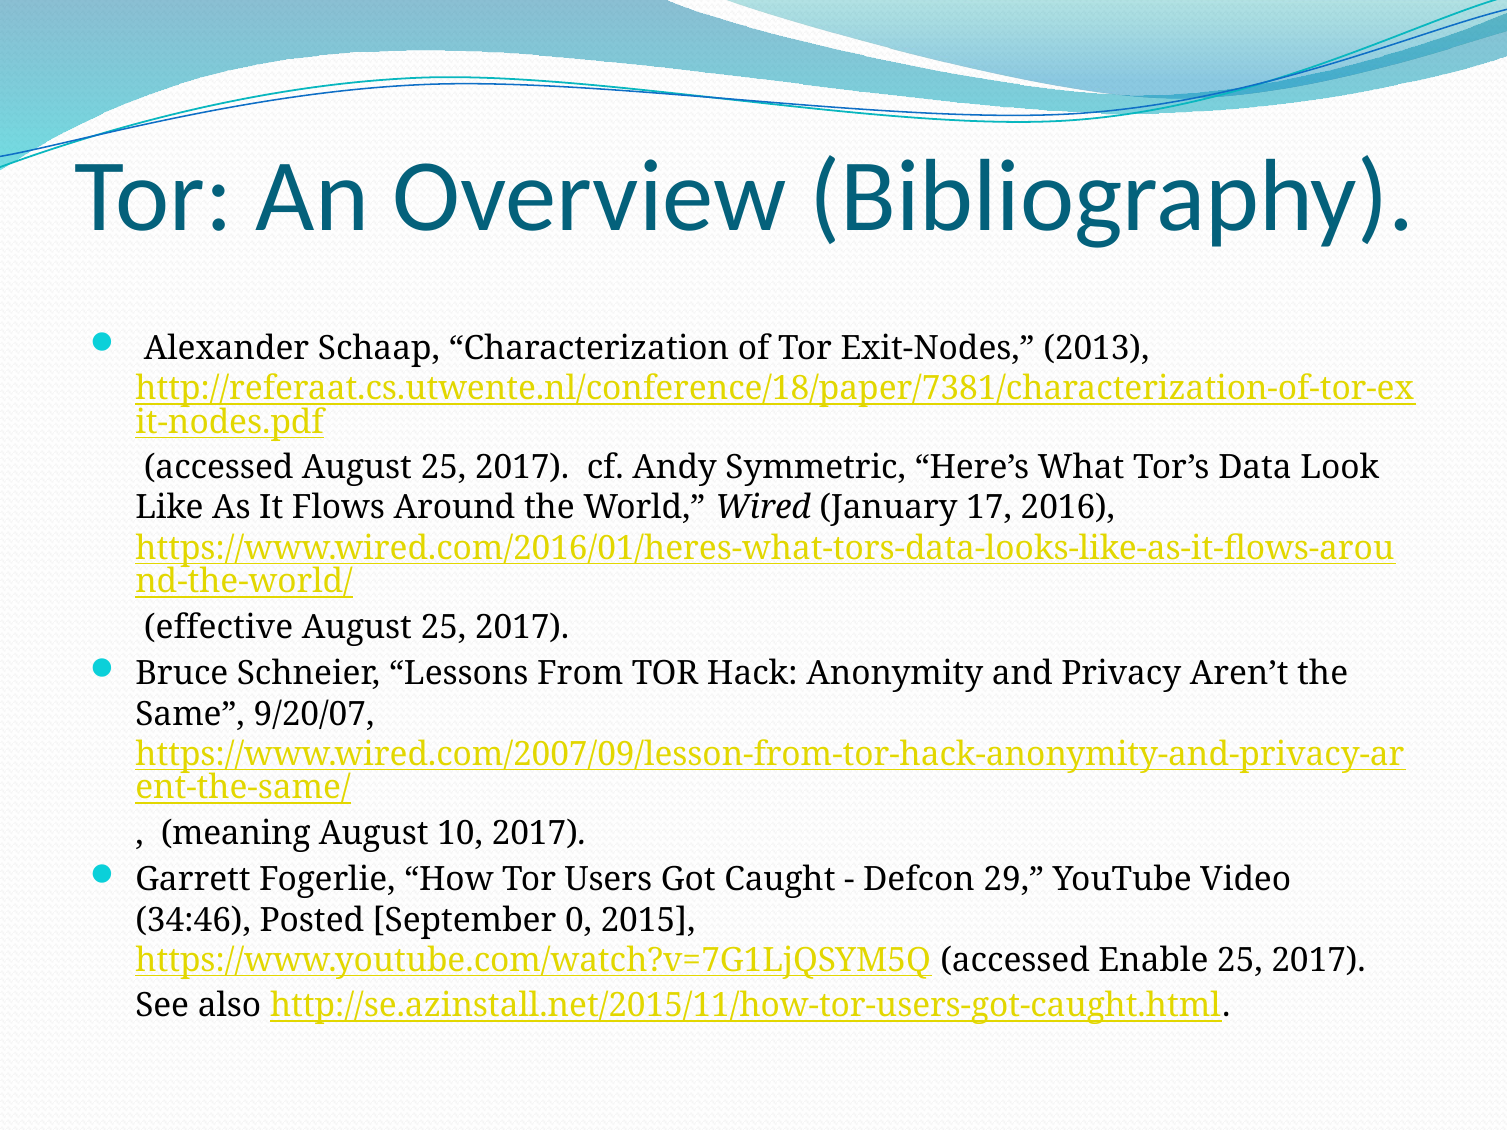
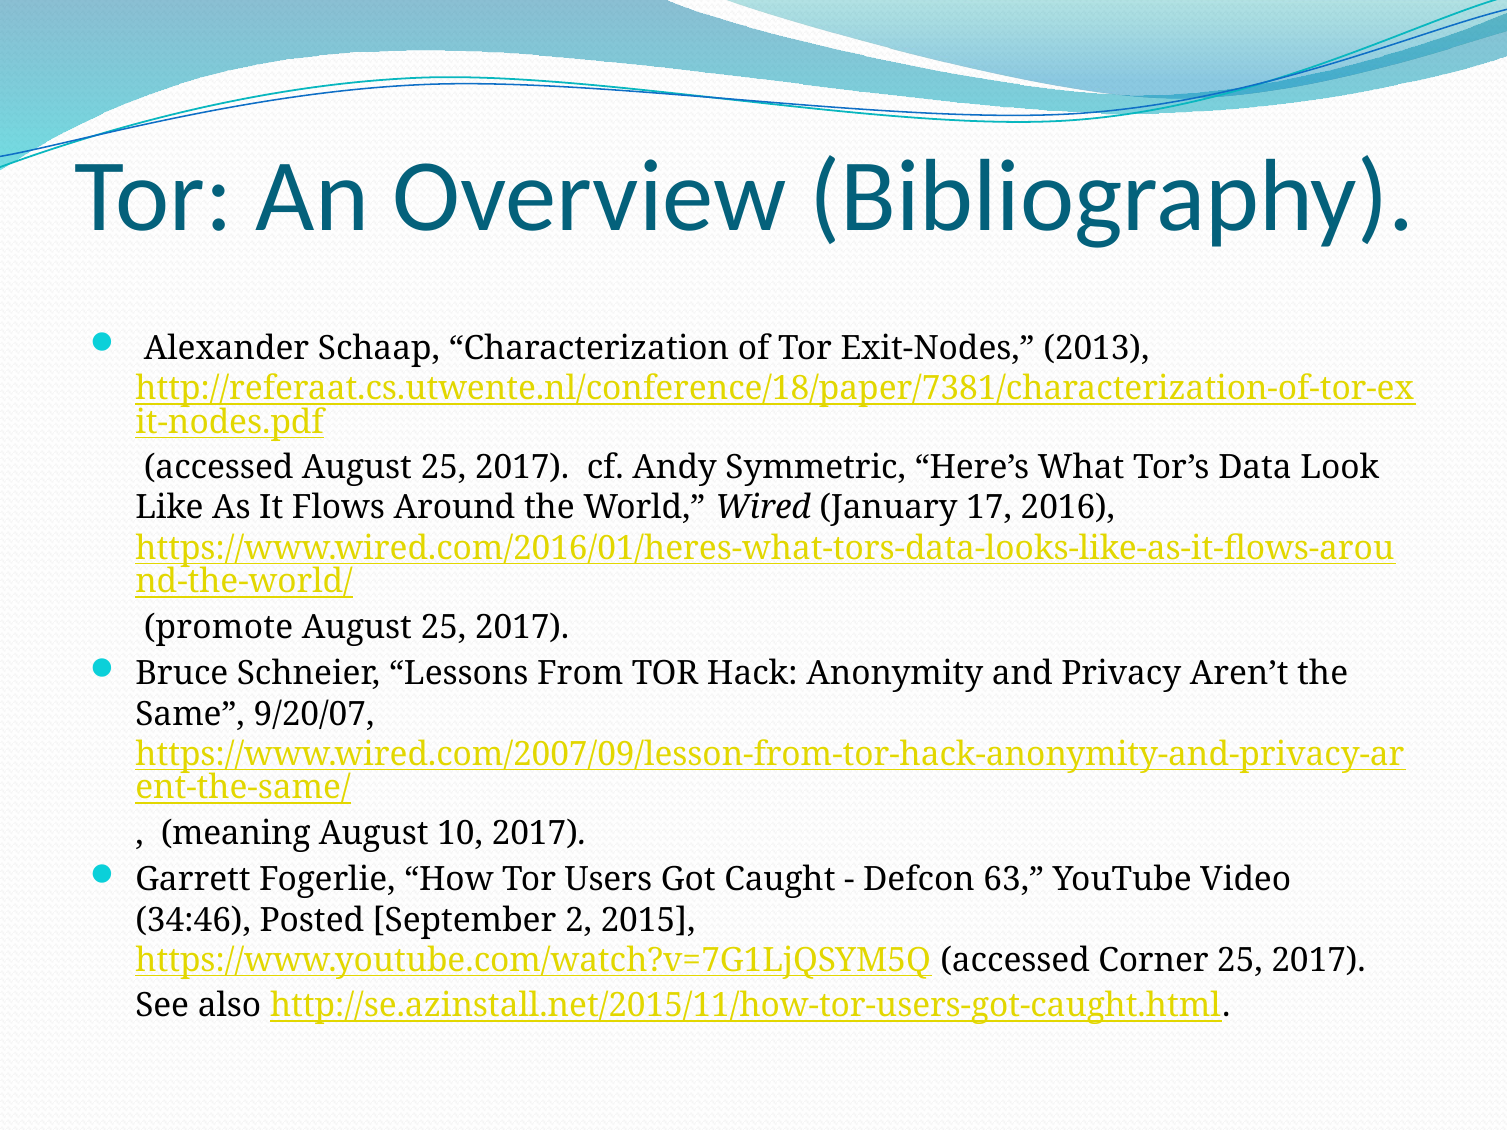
effective: effective -> promote
29: 29 -> 63
0: 0 -> 2
Enable: Enable -> Corner
